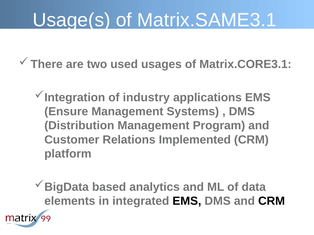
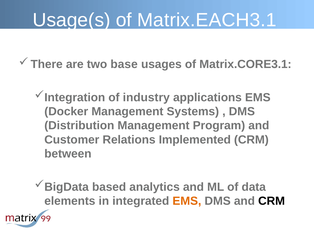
Matrix.SAME3.1: Matrix.SAME3.1 -> Matrix.EACH3.1
used: used -> base
Ensure: Ensure -> Docker
platform: platform -> between
EMS at (187, 201) colour: black -> orange
